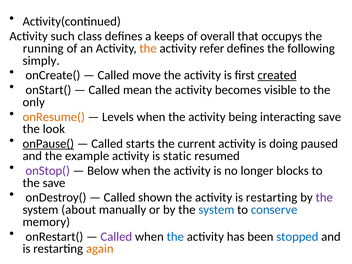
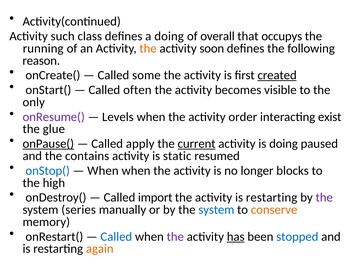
a keeps: keeps -> doing
refer: refer -> soon
simply: simply -> reason
move: move -> some
mean: mean -> often
onResume( colour: orange -> purple
being: being -> order
interacting save: save -> exist
look: look -> glue
starts: starts -> apply
current underline: none -> present
example: example -> contains
onStop( colour: purple -> blue
Below at (103, 171): Below -> When
the save: save -> high
shown: shown -> import
about: about -> series
conserve colour: blue -> orange
Called at (116, 237) colour: purple -> blue
the at (175, 237) colour: blue -> purple
has underline: none -> present
